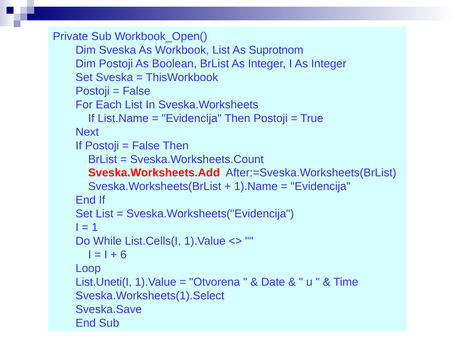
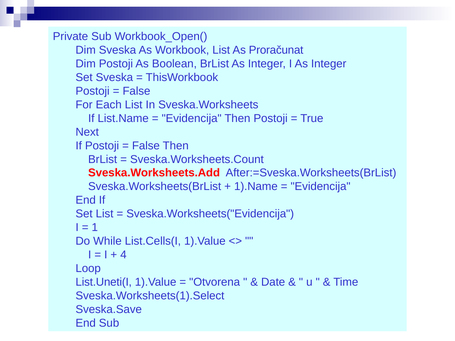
Suprotnom: Suprotnom -> Proračunat
6: 6 -> 4
